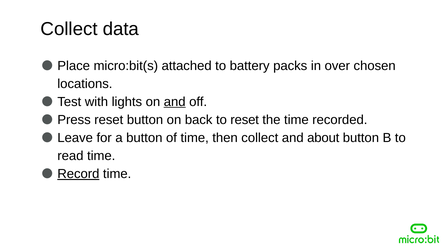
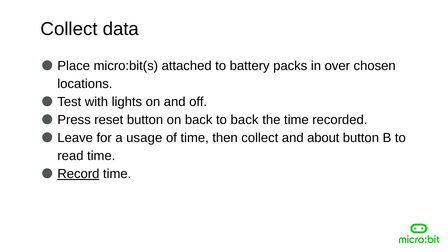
and at (175, 102) underline: present -> none
to reset: reset -> back
a button: button -> usage
